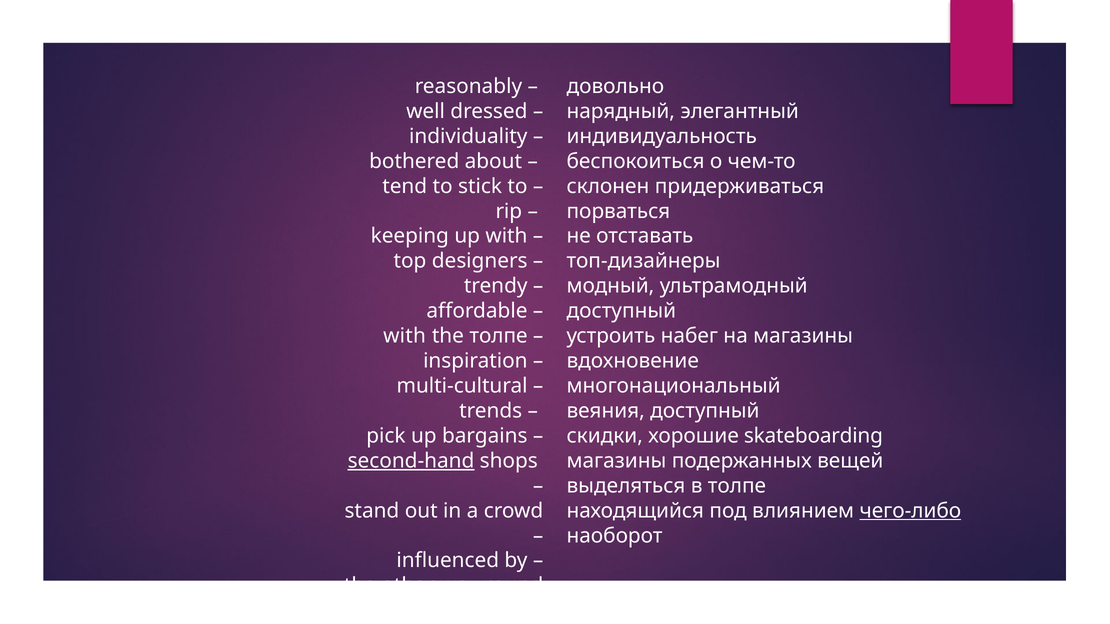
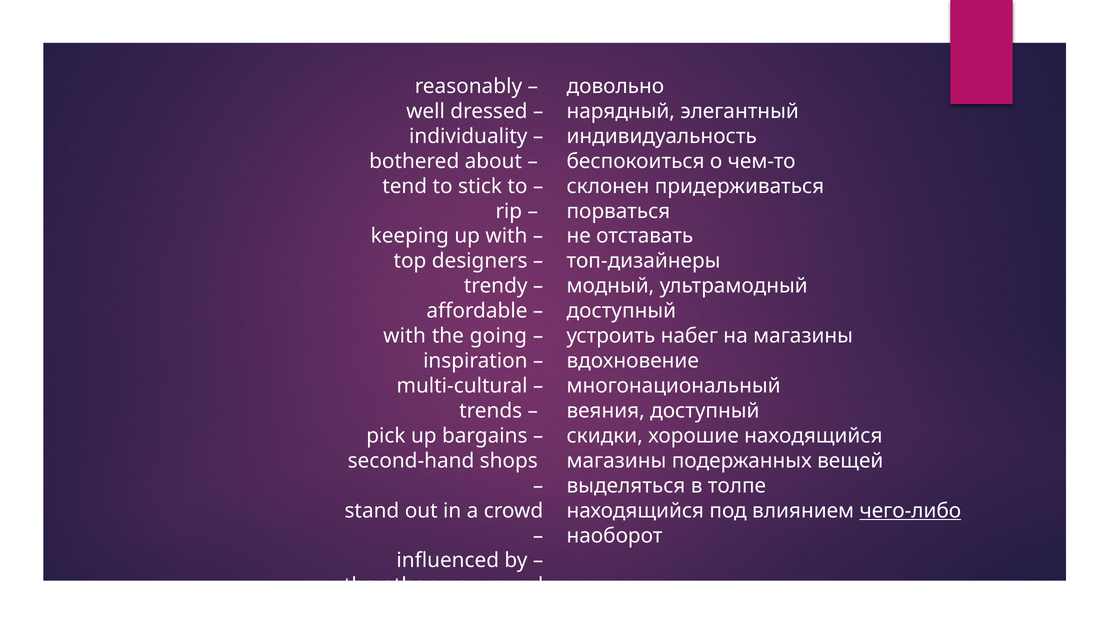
the толпе: толпе -> going
хорошие skateboarding: skateboarding -> находящийся
second-hand underline: present -> none
